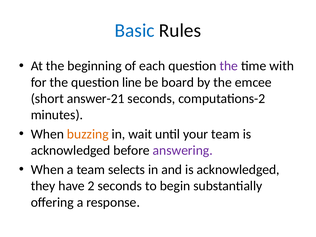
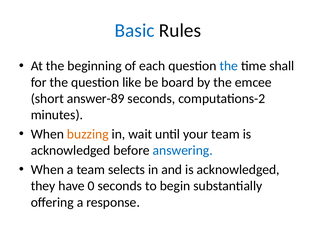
the at (229, 66) colour: purple -> blue
with: with -> shall
line: line -> like
answer-21: answer-21 -> answer-89
answering colour: purple -> blue
2: 2 -> 0
